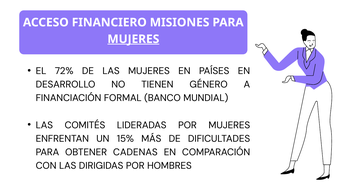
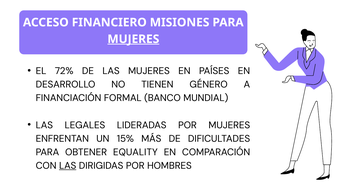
COMITÉS: COMITÉS -> LEGALES
CADENAS: CADENAS -> EQUALITY
LAS at (68, 166) underline: none -> present
